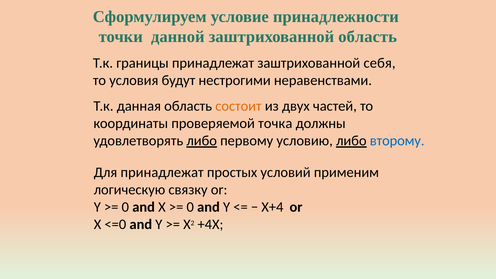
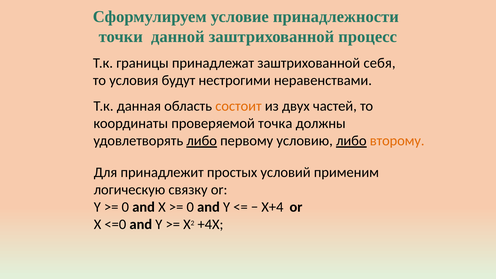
заштрихованной область: область -> процесс
второму colour: blue -> orange
Для принадлежат: принадлежат -> принадлежит
